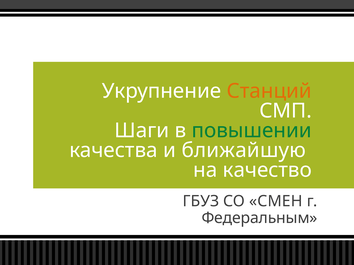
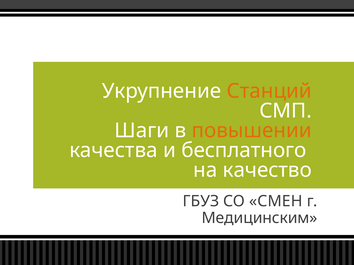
повышении colour: green -> orange
ближайшую: ближайшую -> бесплатного
Федеральным: Федеральным -> Медицинским
